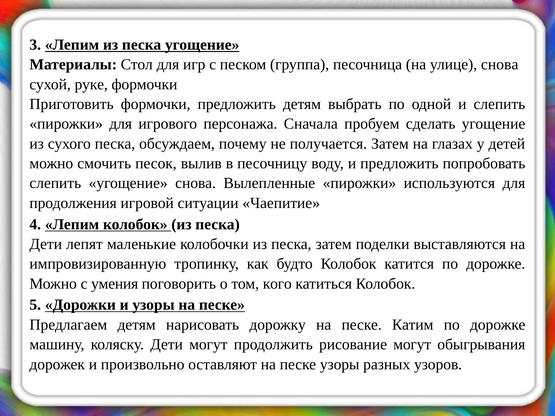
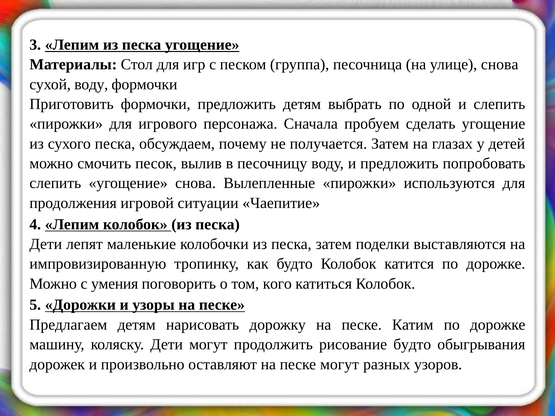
сухой руке: руке -> воду
рисование могут: могут -> будто
песке узоры: узоры -> могут
